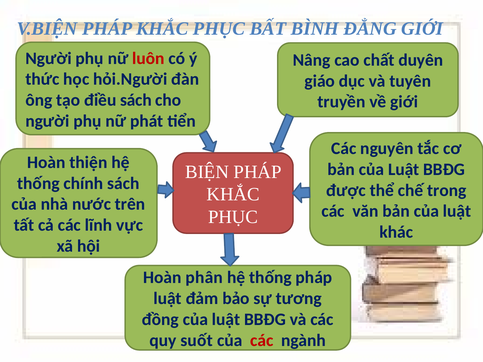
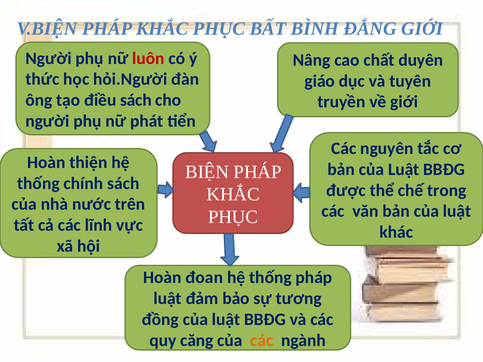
phân: phân -> đoan
suốt: suốt -> căng
các at (262, 341) colour: red -> orange
